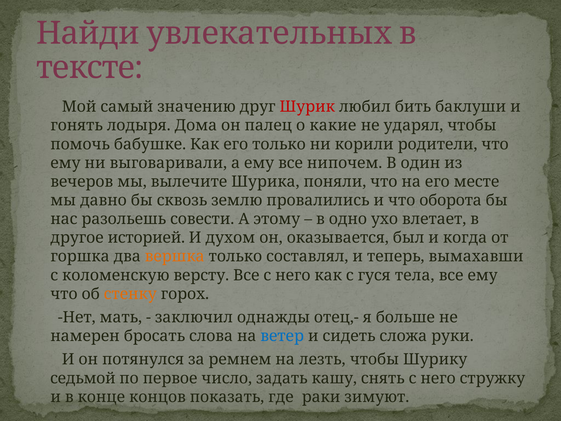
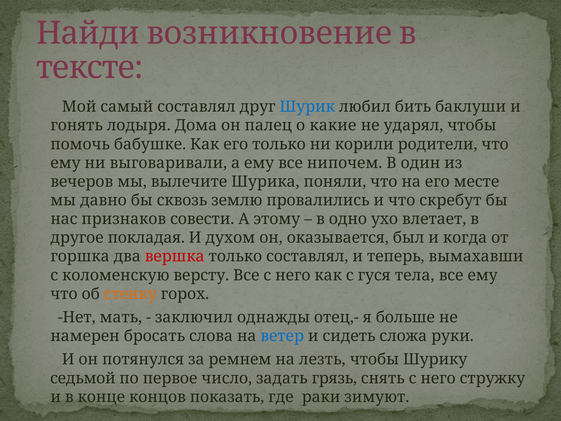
увлекательных: увлекательных -> возникновение
самый значению: значению -> составлял
Шурик colour: red -> blue
оборота: оборота -> скребут
разольешь: разольешь -> признаков
историей: историей -> покладая
вершка colour: orange -> red
кашу: кашу -> грязь
